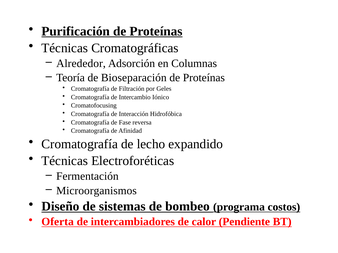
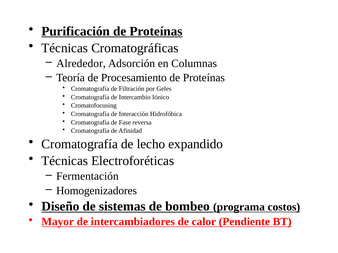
Bioseparación: Bioseparación -> Procesamiento
Microorganismos: Microorganismos -> Homogenizadores
Oferta: Oferta -> Mayor
